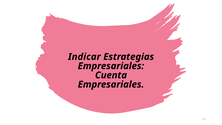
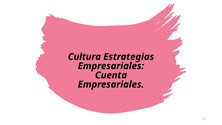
Indicar: Indicar -> Cultura
